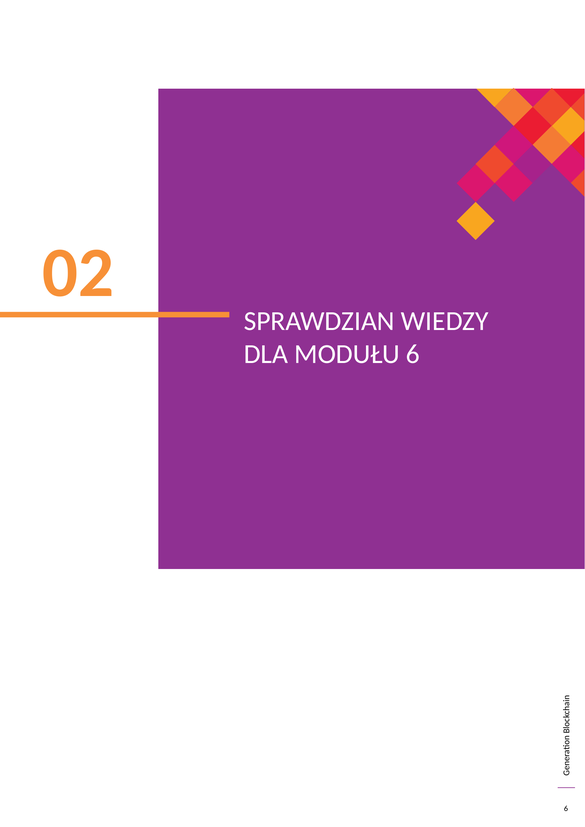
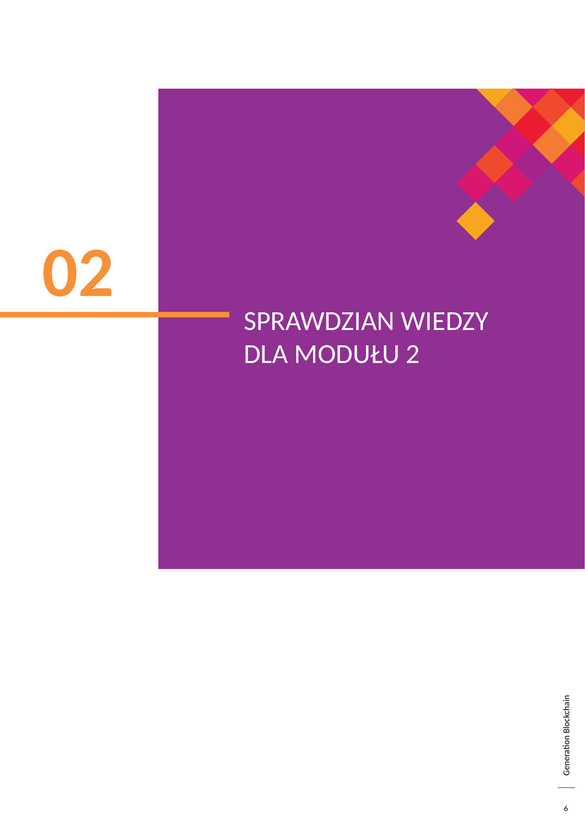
MODUŁU 6: 6 -> 2
